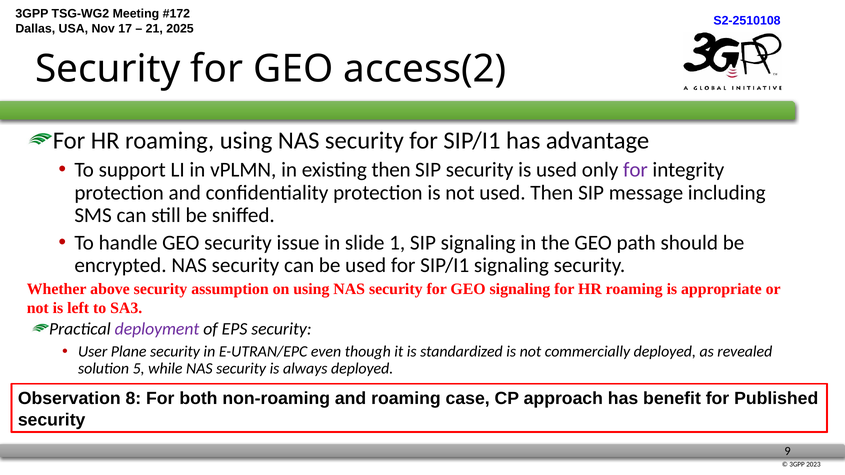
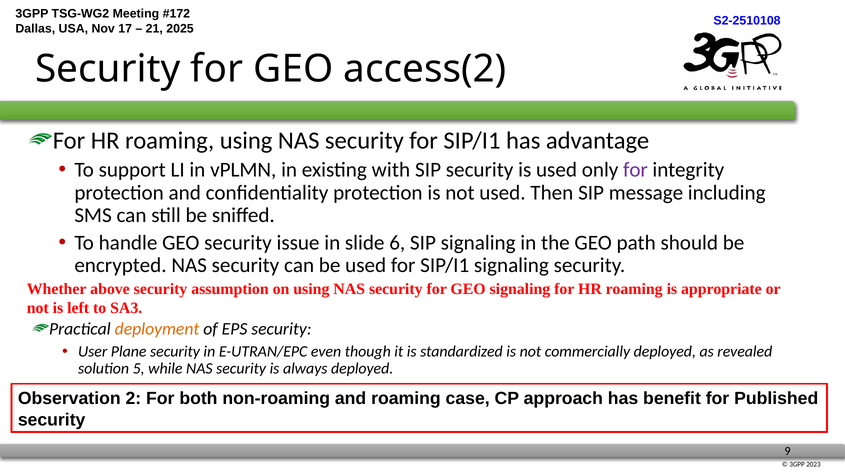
existing then: then -> with
1: 1 -> 6
deployment colour: purple -> orange
8: 8 -> 2
